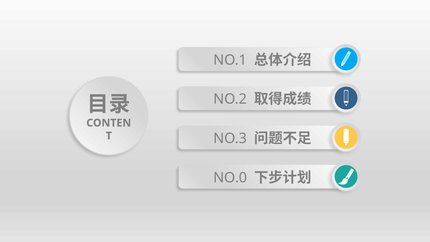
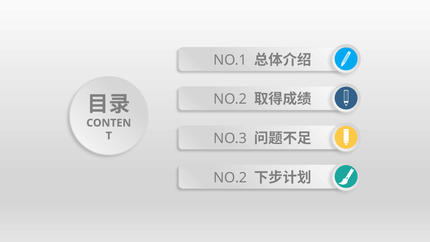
NO.0 at (230, 178): NO.0 -> NO.2
